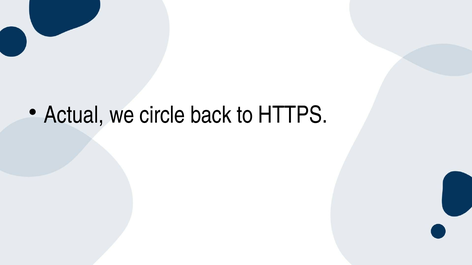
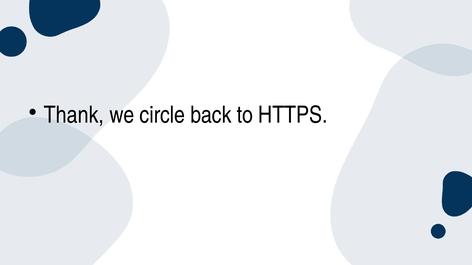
Actual: Actual -> Thank
